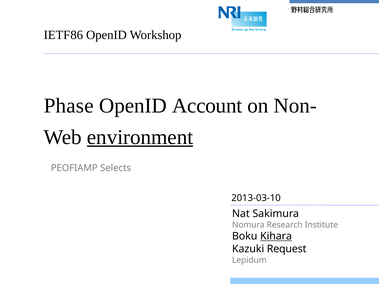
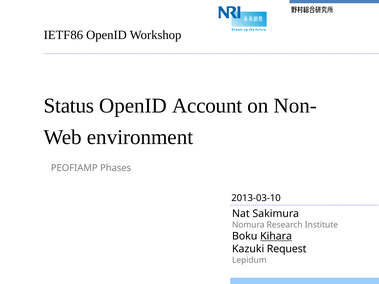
Phase: Phase -> Status
environment underline: present -> none
Selects: Selects -> Phases
